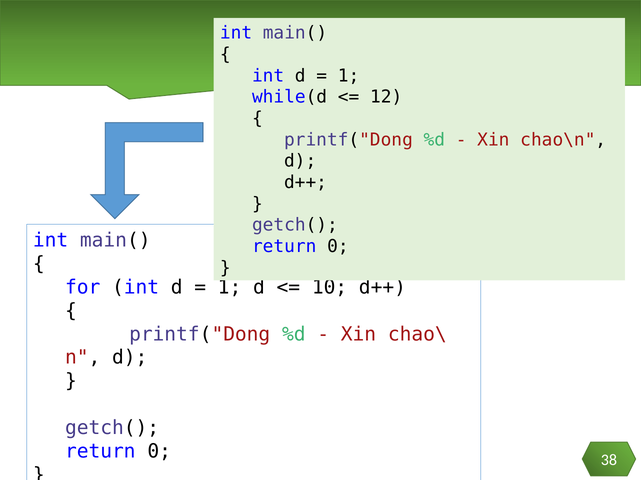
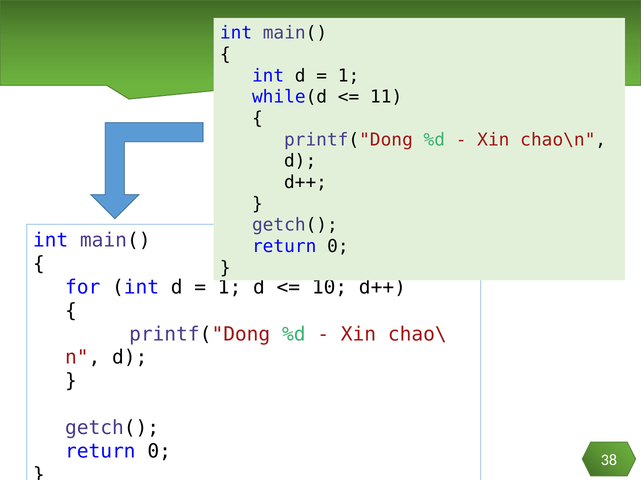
12: 12 -> 11
